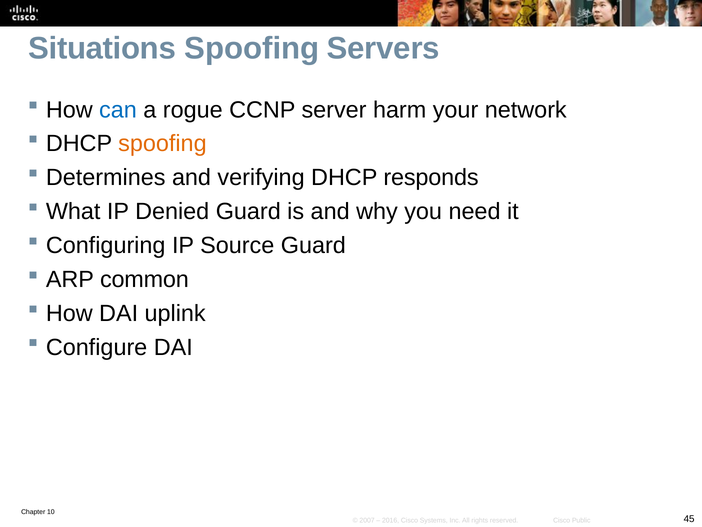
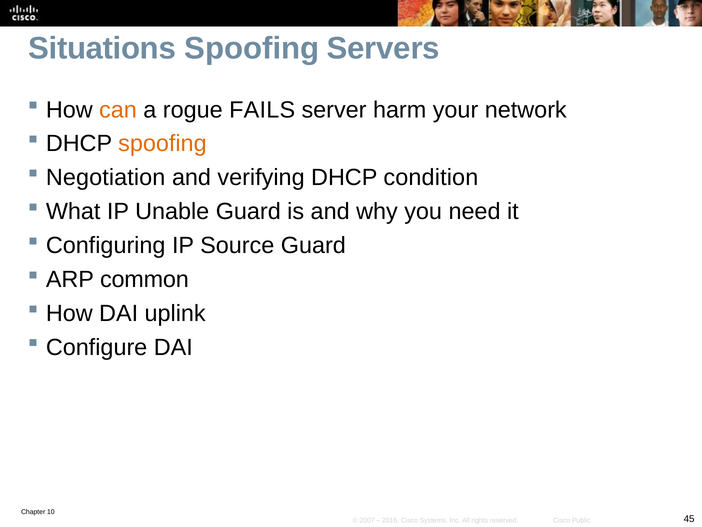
can colour: blue -> orange
CCNP: CCNP -> FAILS
Determines: Determines -> Negotiation
responds: responds -> condition
Denied: Denied -> Unable
